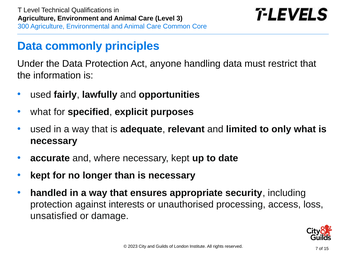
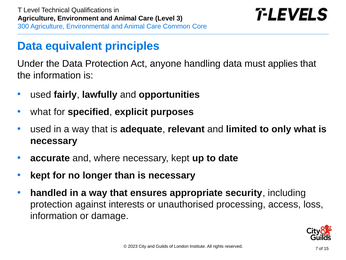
commonly: commonly -> equivalent
restrict: restrict -> applies
unsatisfied at (54, 216): unsatisfied -> information
